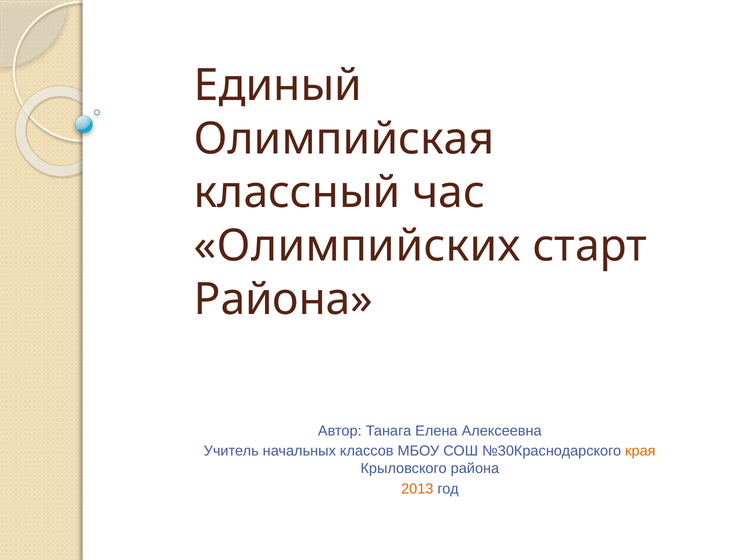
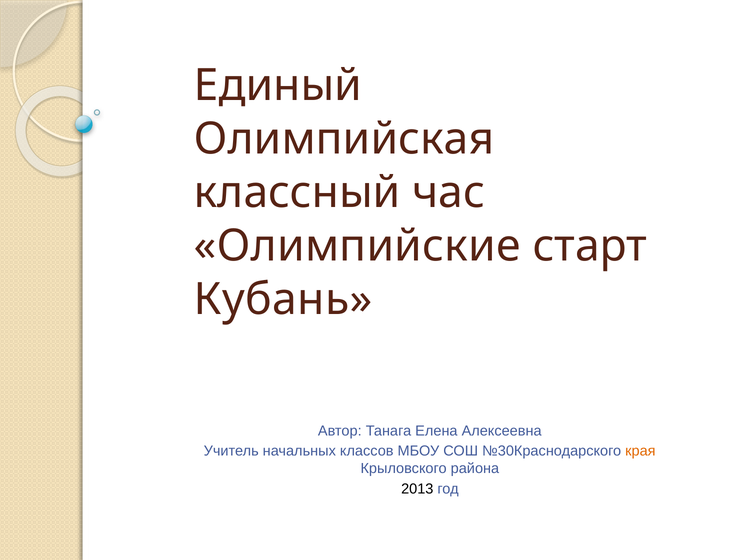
Олимпийских: Олимпийских -> Олимпийские
Района at (283, 299): Района -> Кубань
2013 colour: orange -> black
